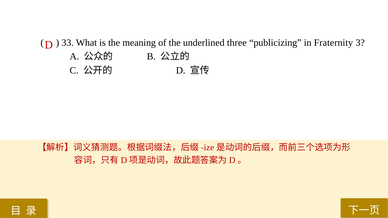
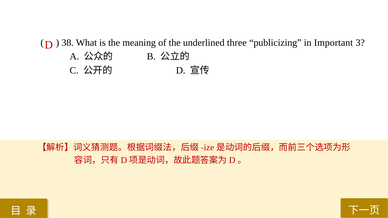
33: 33 -> 38
Fraternity: Fraternity -> Important
